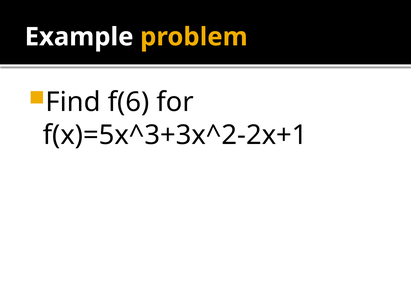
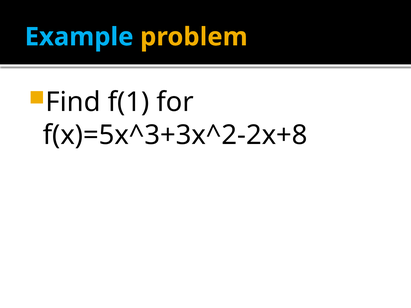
Example colour: white -> light blue
f(6: f(6 -> f(1
f(x)=5x^3+3x^2-2x+1: f(x)=5x^3+3x^2-2x+1 -> f(x)=5x^3+3x^2-2x+8
